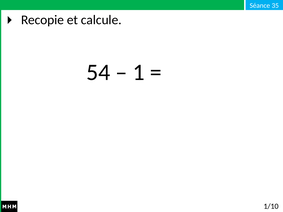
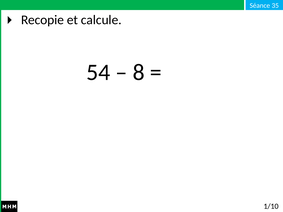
1: 1 -> 8
